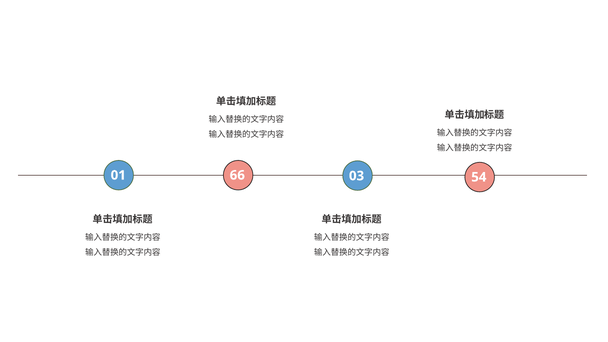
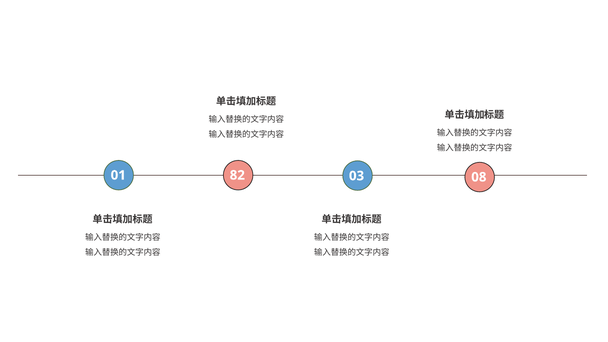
66: 66 -> 82
54: 54 -> 08
